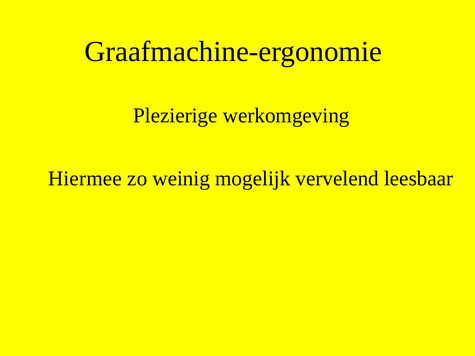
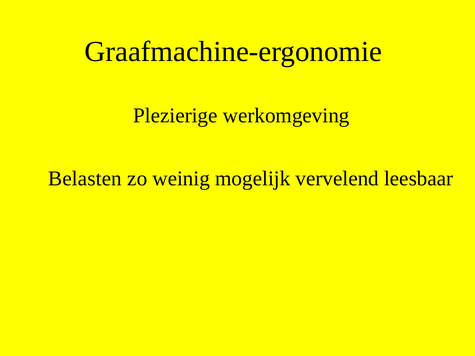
Hiermee: Hiermee -> Belasten
